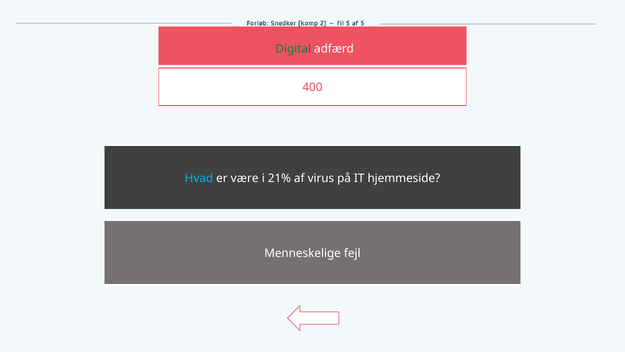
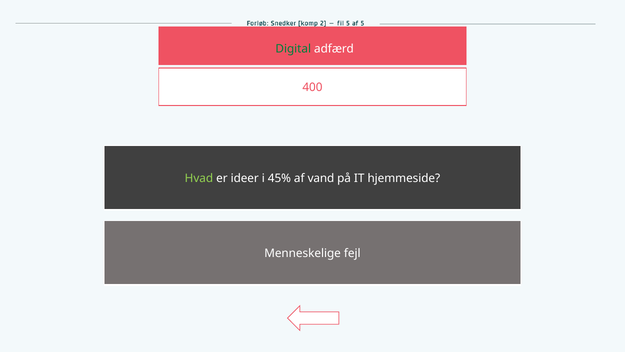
Hvad colour: light blue -> light green
være: være -> ideer
21%: 21% -> 45%
virus: virus -> vand
